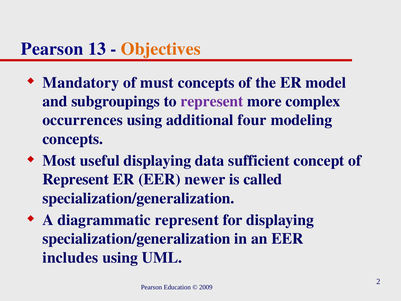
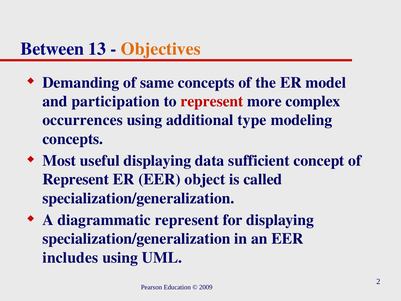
Pearson at (52, 49): Pearson -> Between
Mandatory: Mandatory -> Demanding
must: must -> same
subgroupings: subgroupings -> participation
represent at (212, 101) colour: purple -> red
four: four -> type
newer: newer -> object
